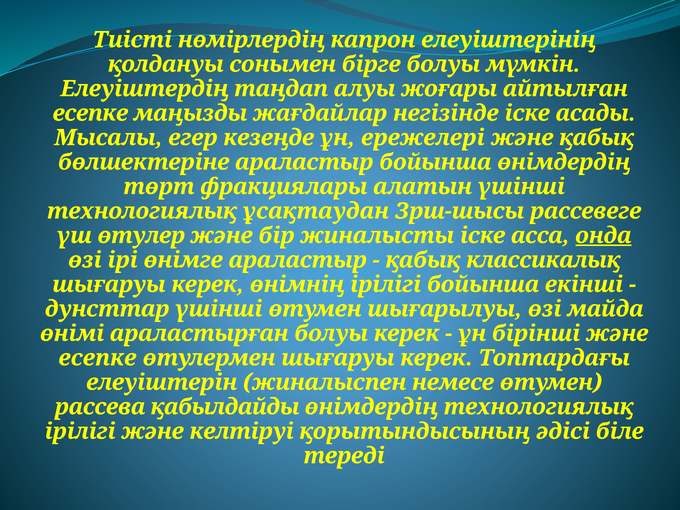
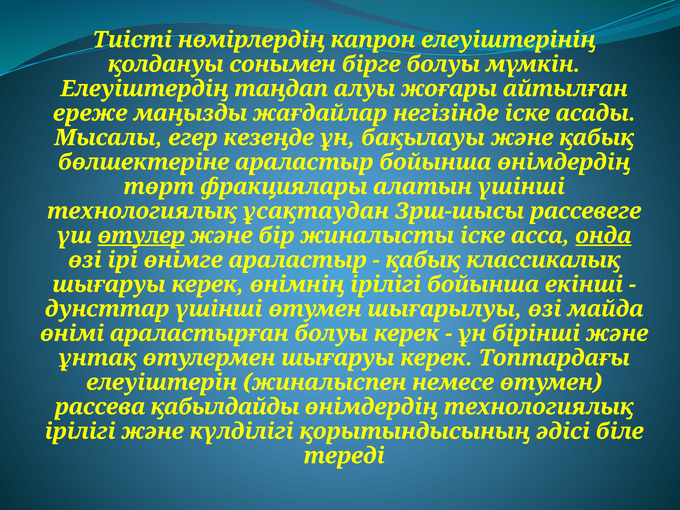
есепке at (90, 113): есепке -> ереже
ережелерi: ережелерi -> бақылауы
өтулер underline: none -> present
есепке at (97, 358): есепке -> ұнтақ
келтiруi: келтiруi -> күлдiлiгi
